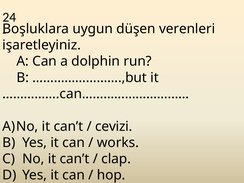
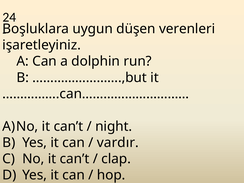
cevizi: cevizi -> night
works: works -> vardır
